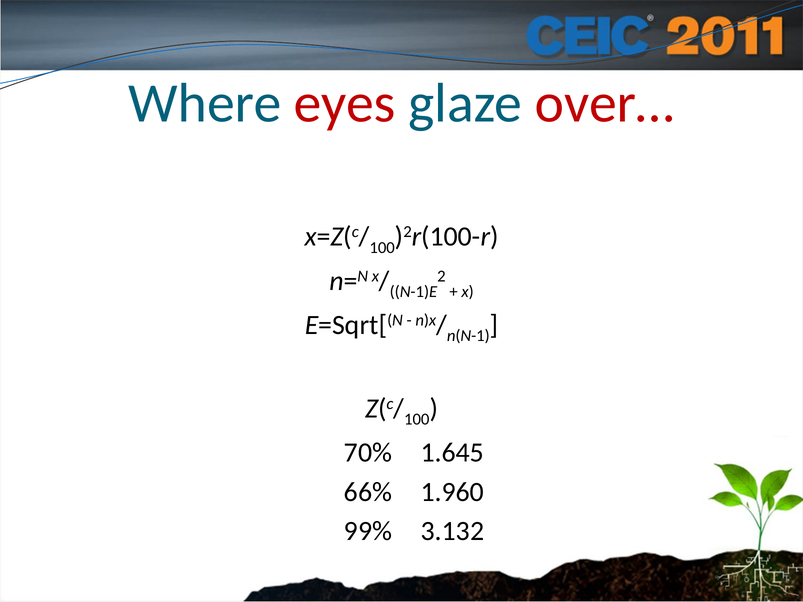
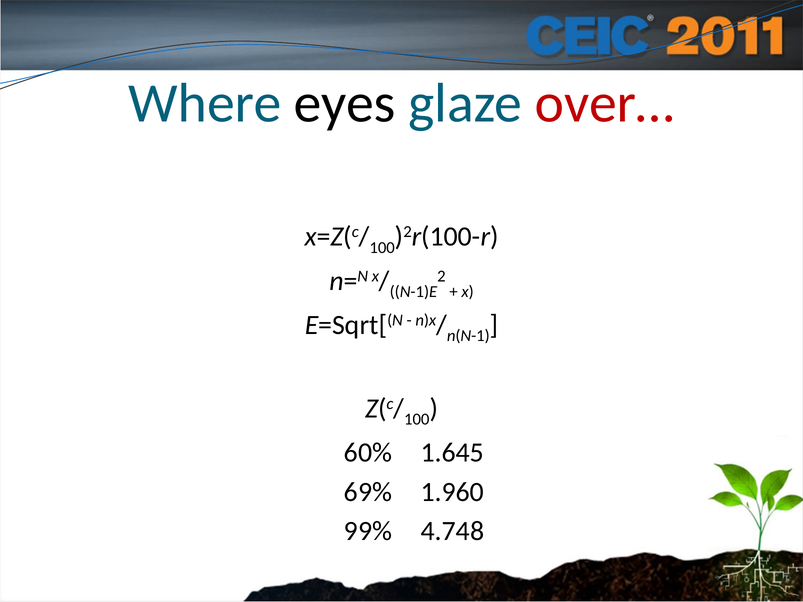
eyes colour: red -> black
70%: 70% -> 60%
66%: 66% -> 69%
3.132: 3.132 -> 4.748
